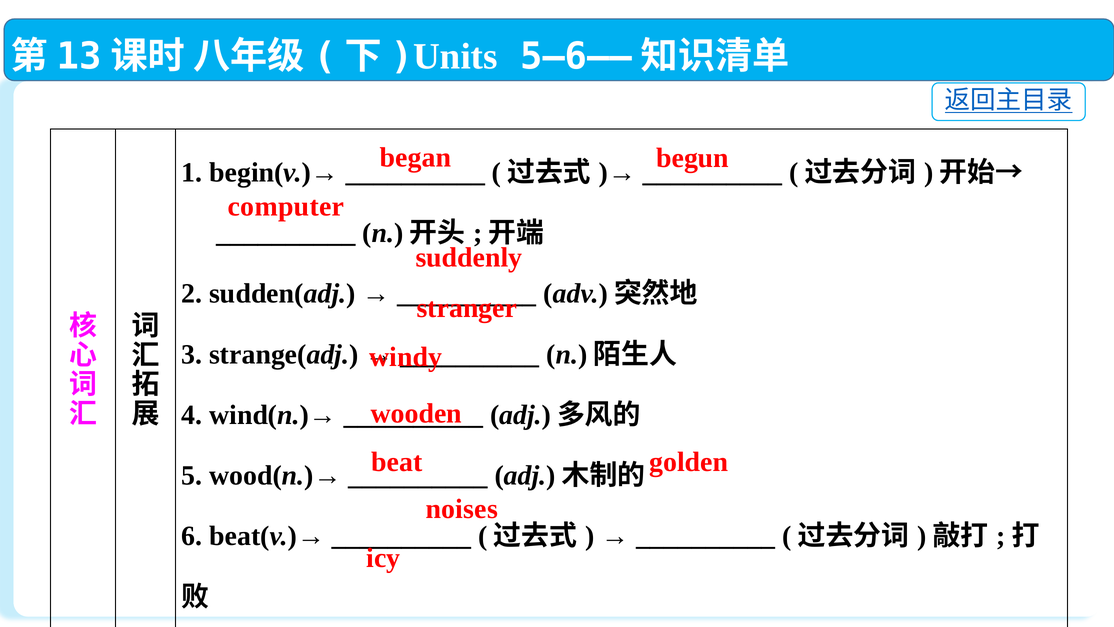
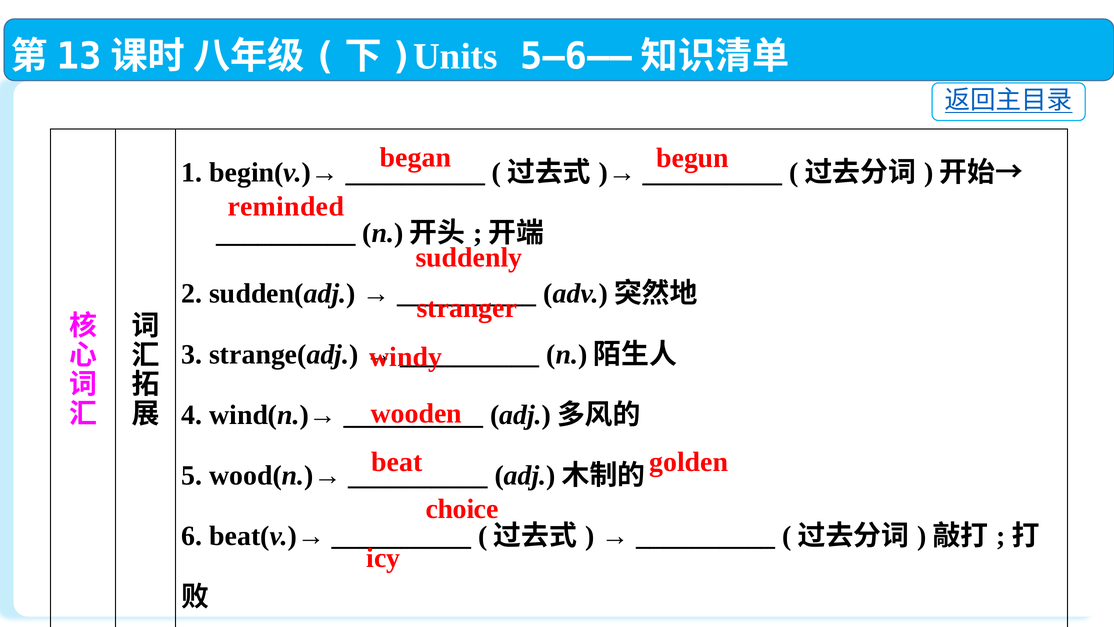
computer: computer -> reminded
noises: noises -> choice
